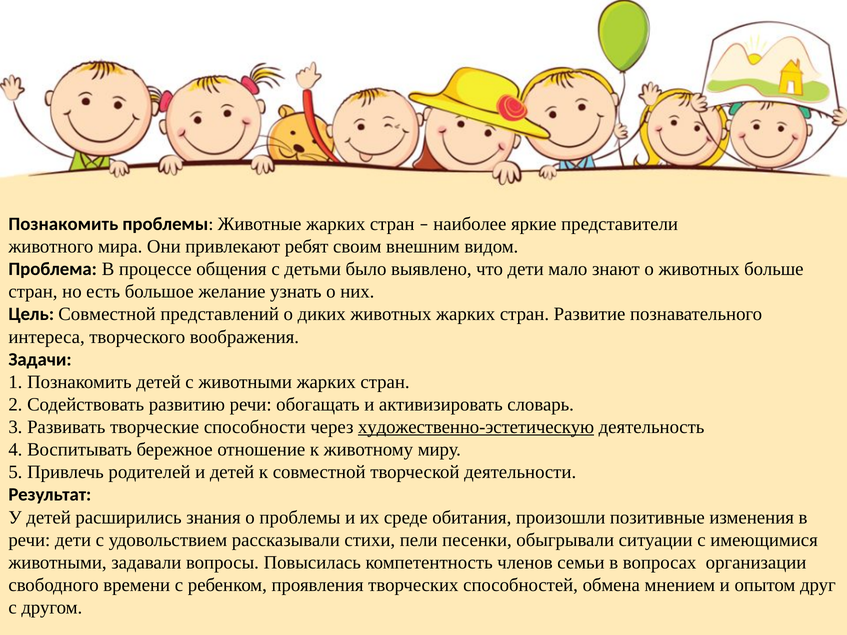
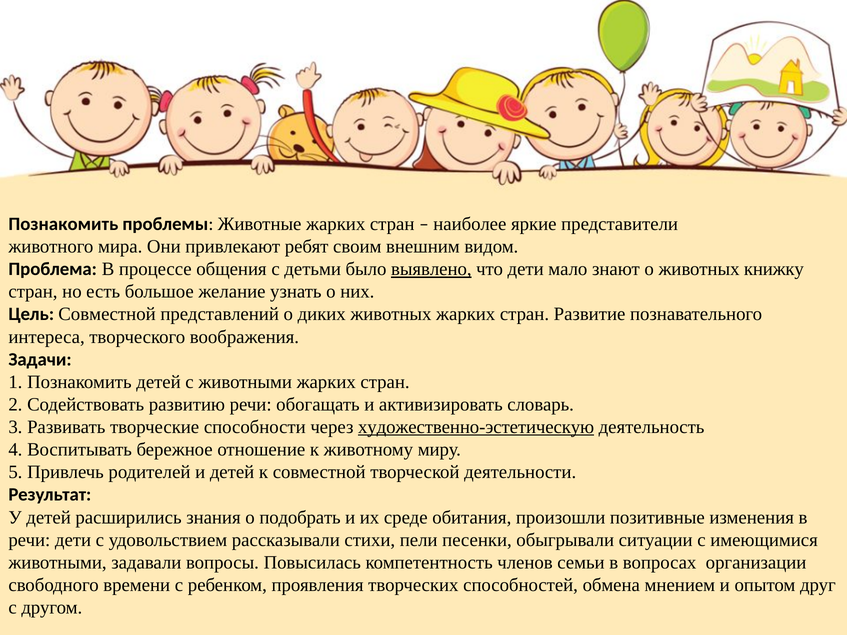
выявлено underline: none -> present
больше: больше -> книжку
о проблемы: проблемы -> подобрать
